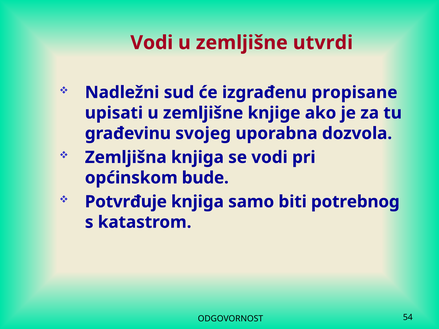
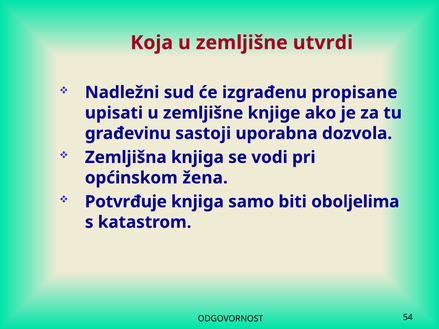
Vodi at (152, 43): Vodi -> Koja
svojeg: svojeg -> sastoji
bude: bude -> žena
potrebnog: potrebnog -> oboljelima
